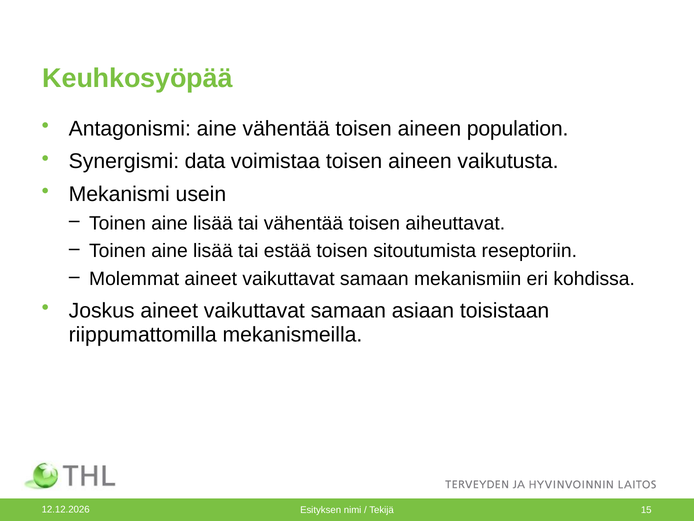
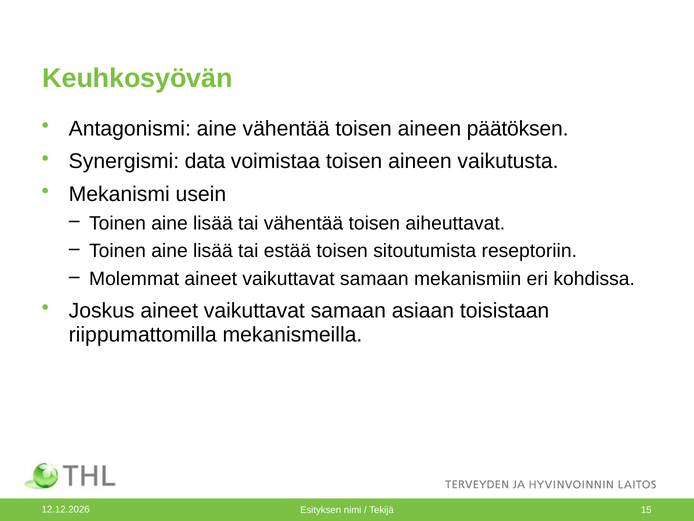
Keuhkosyöpää: Keuhkosyöpää -> Keuhkosyövän
population: population -> päätöksen
